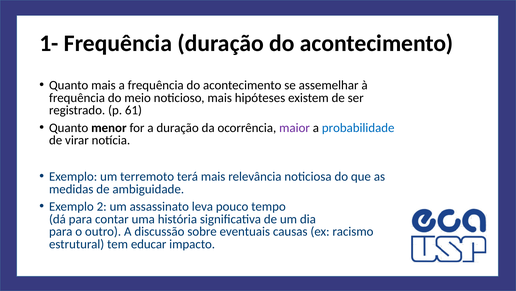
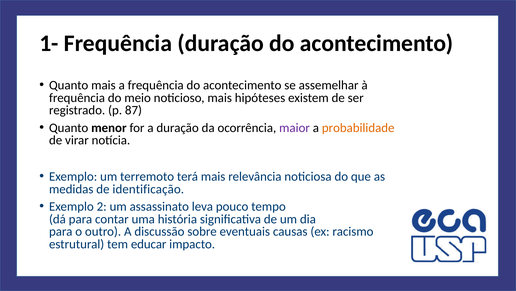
61: 61 -> 87
probabilidade colour: blue -> orange
ambiguidade: ambiguidade -> identificação
